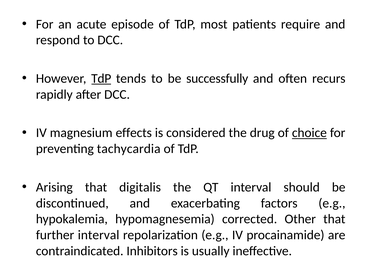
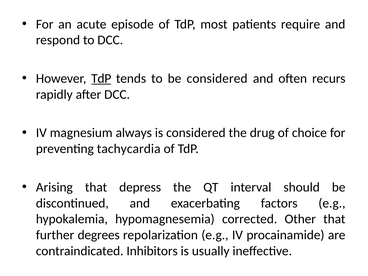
be successfully: successfully -> considered
effects: effects -> always
choice underline: present -> none
digitalis: digitalis -> depress
further interval: interval -> degrees
